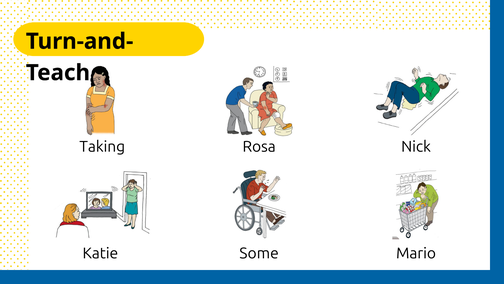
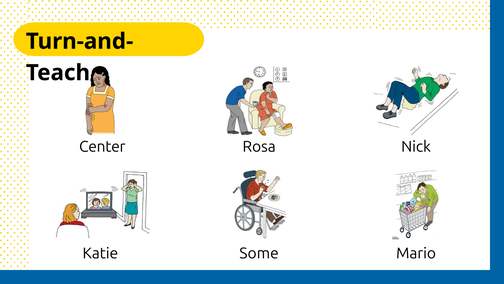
Taking: Taking -> Center
